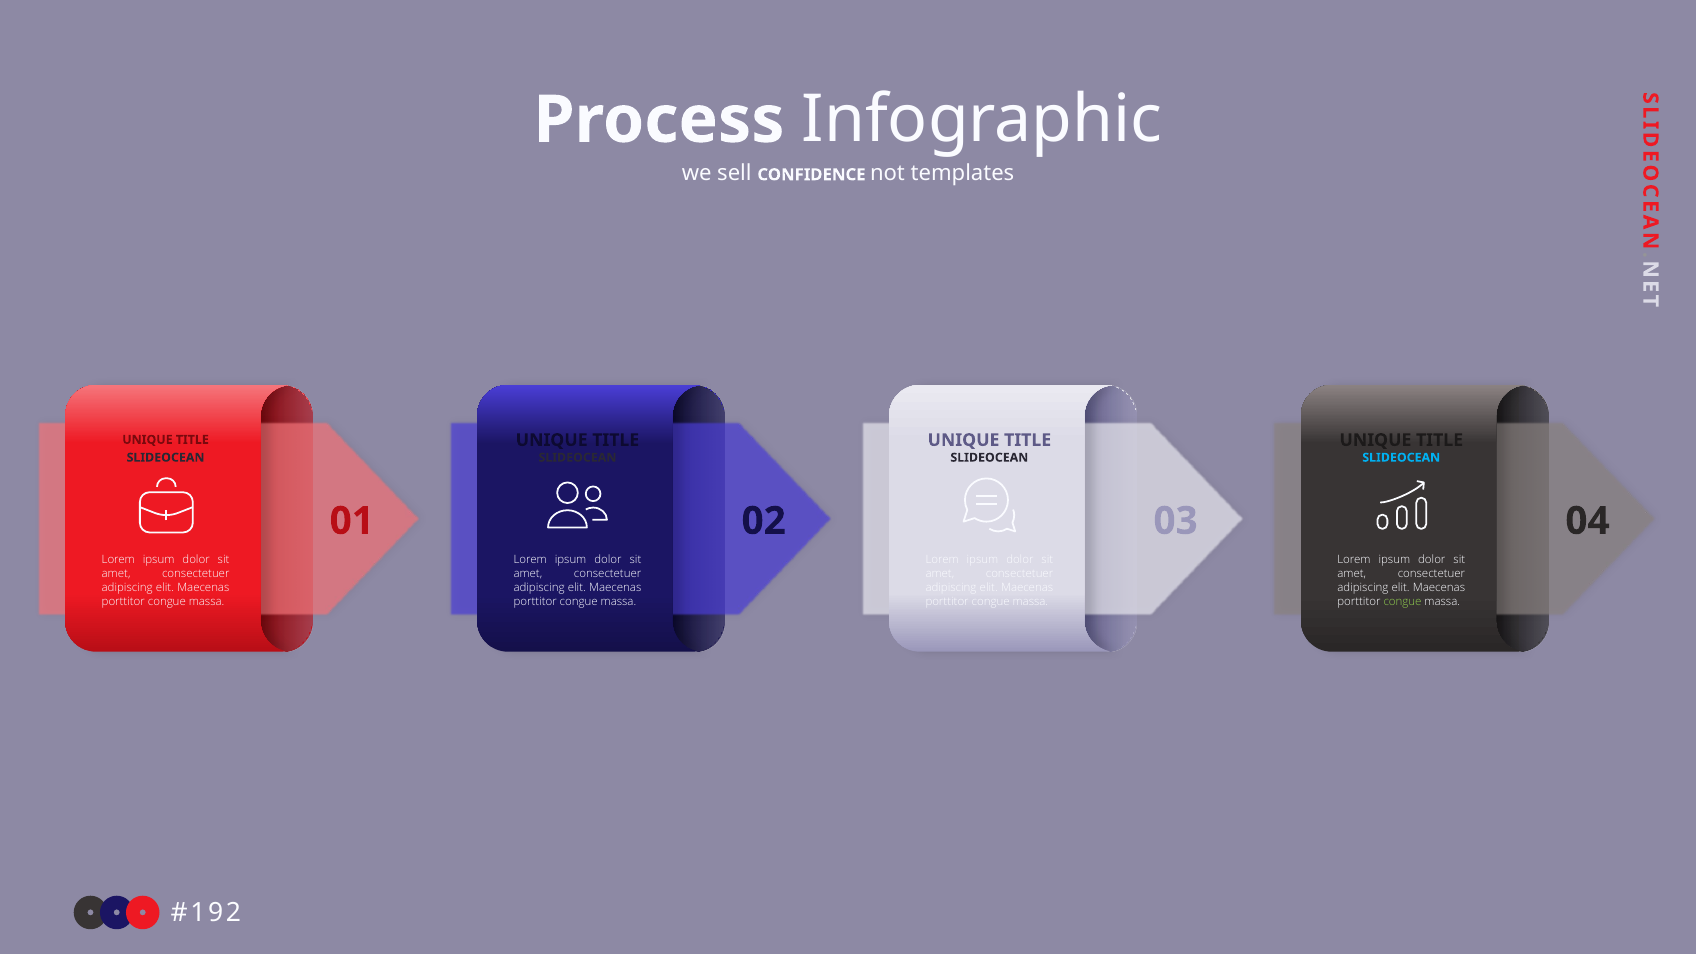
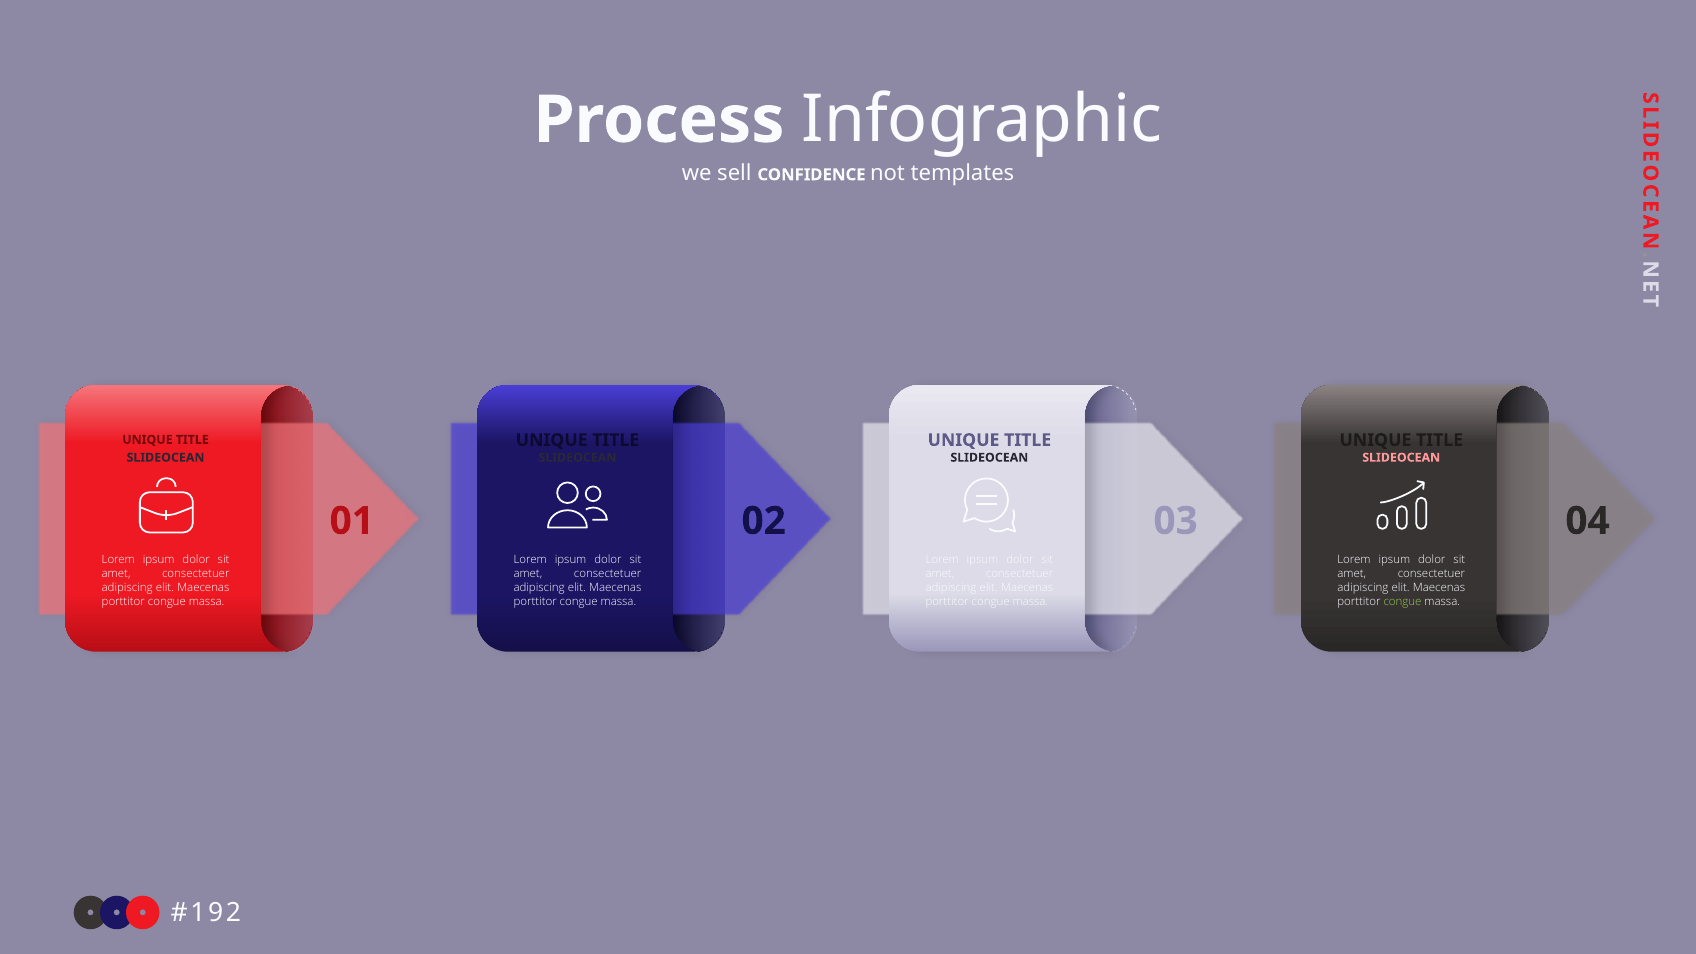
SLIDEOCEAN at (1401, 458) colour: light blue -> pink
